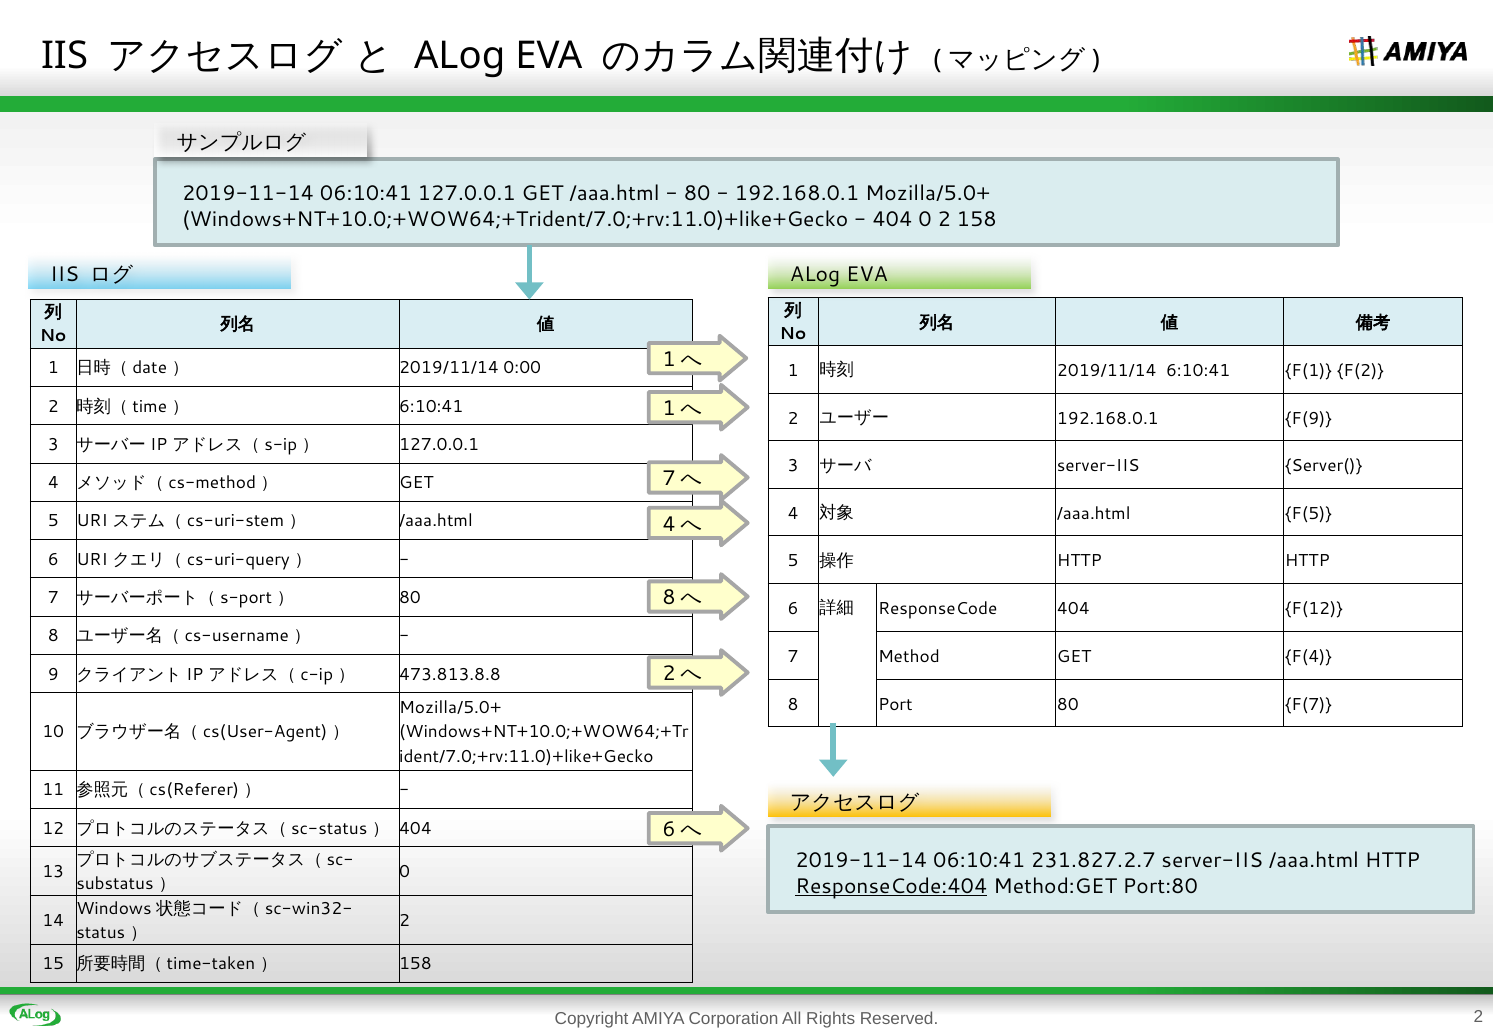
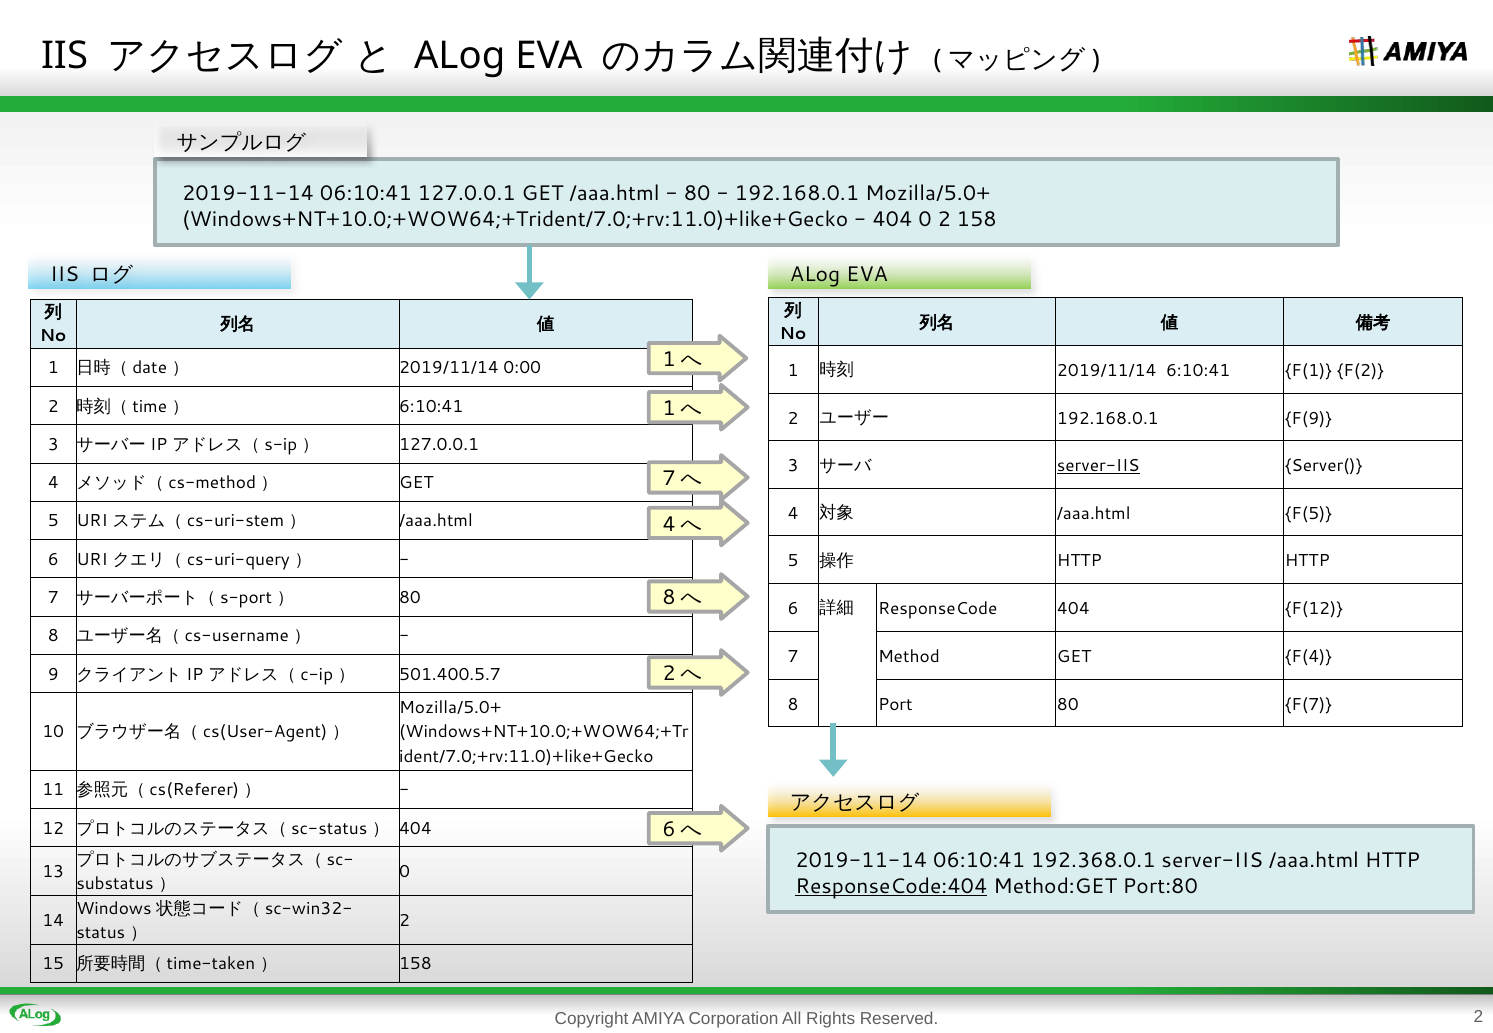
server-IIS at (1098, 467) underline: none -> present
473.813.8.8: 473.813.8.8 -> 501.400.5.7
231.827.2.7: 231.827.2.7 -> 192.368.0.1
